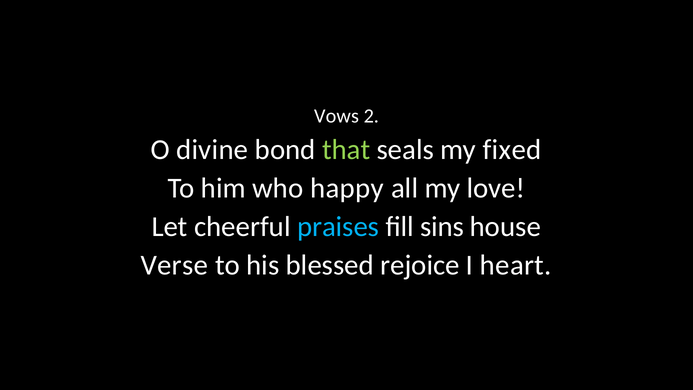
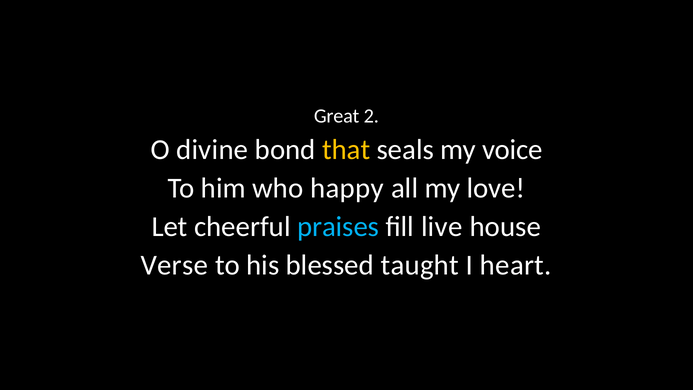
Vows: Vows -> Great
that colour: light green -> yellow
fixed: fixed -> voice
sins: sins -> live
rejoice: rejoice -> taught
